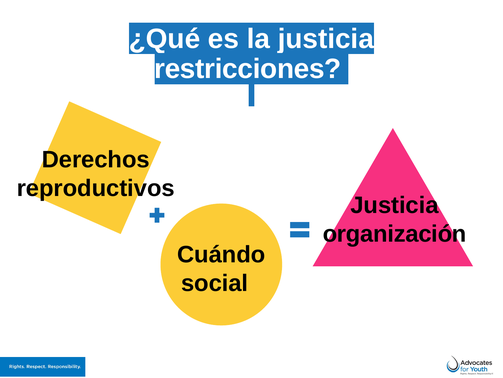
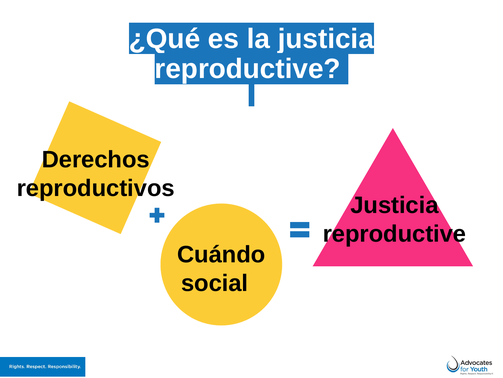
restricciones at (248, 69): restricciones -> reproductive
organización at (395, 233): organización -> reproductive
